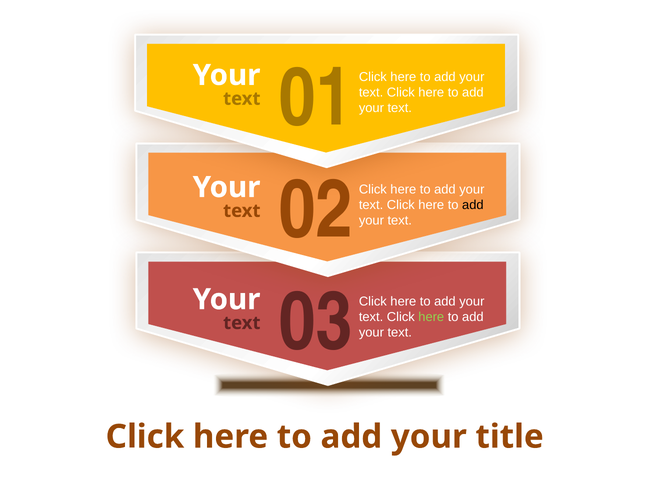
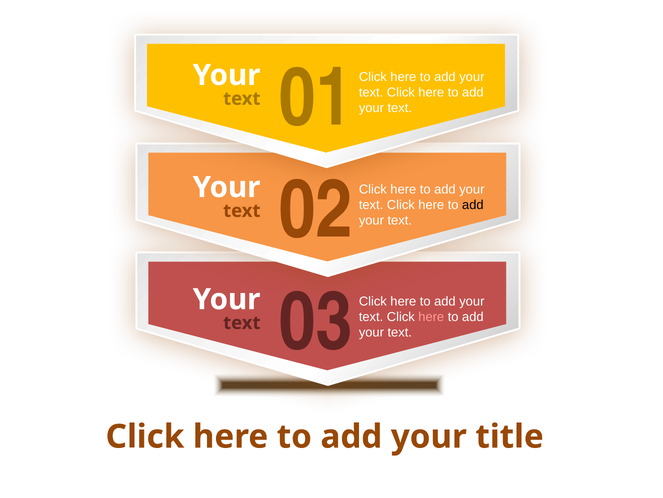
here at (431, 316) colour: light green -> pink
